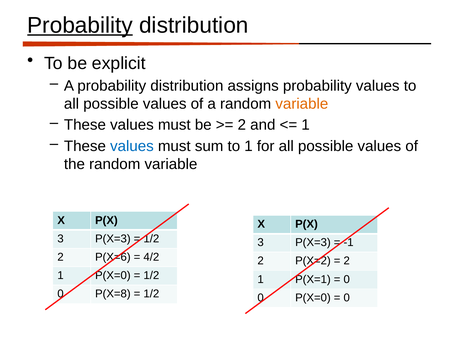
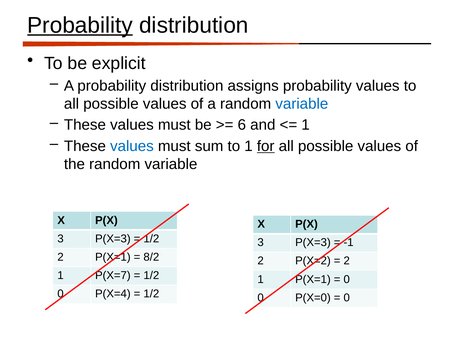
variable at (302, 104) colour: orange -> blue
2 at (242, 125): 2 -> 6
for underline: none -> present
2 P(X=6: P(X=6 -> P(X=1
4/2: 4/2 -> 8/2
1 P(X=0: P(X=0 -> P(X=7
P(X=8: P(X=8 -> P(X=4
